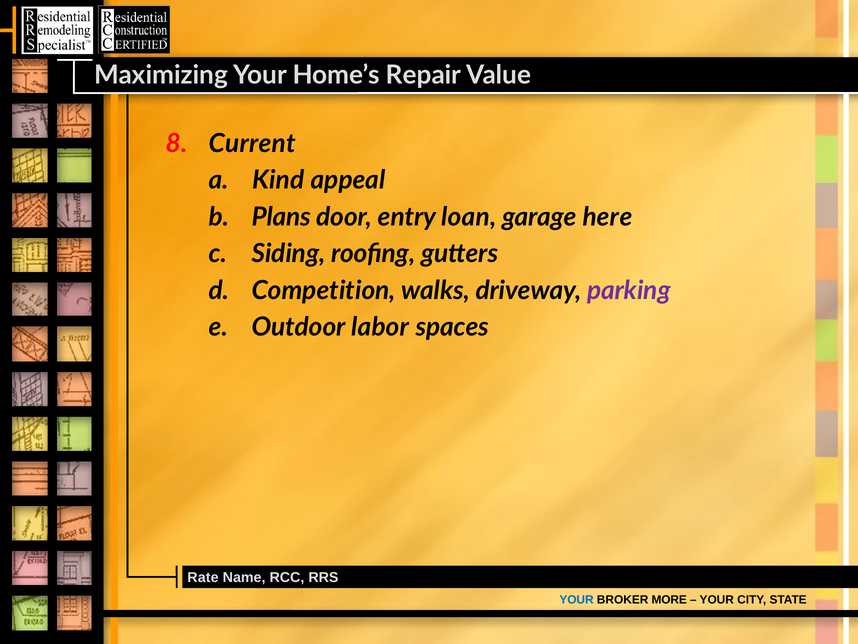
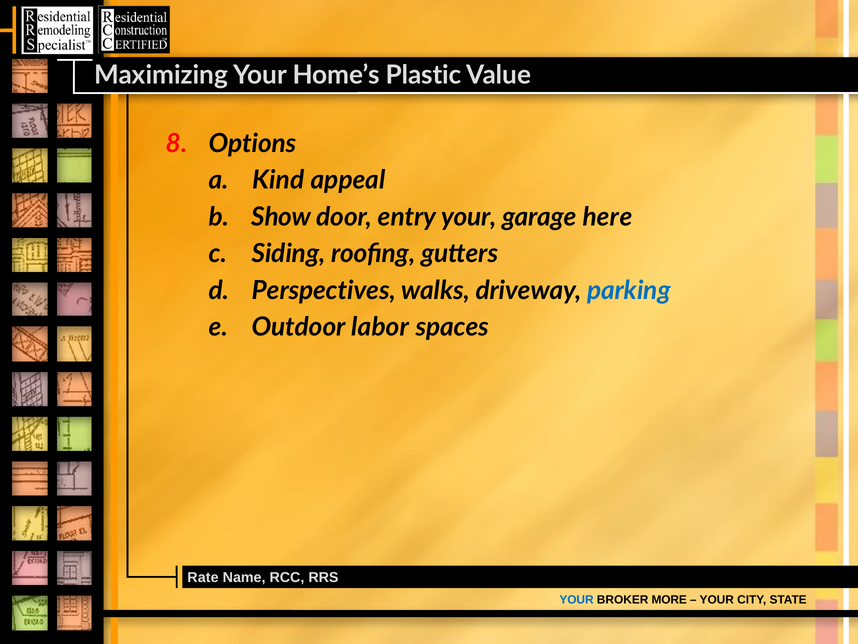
Repair: Repair -> Plastic
Current: Current -> Options
Plans: Plans -> Show
entry loan: loan -> your
Competition: Competition -> Perspectives
parking colour: purple -> blue
